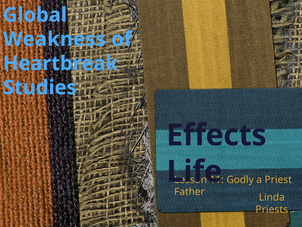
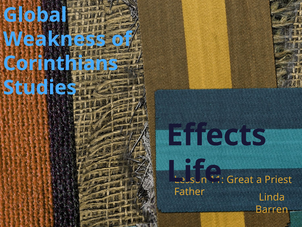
Heartbreak: Heartbreak -> Corinthians
Godly: Godly -> Great
Priests: Priests -> Barren
